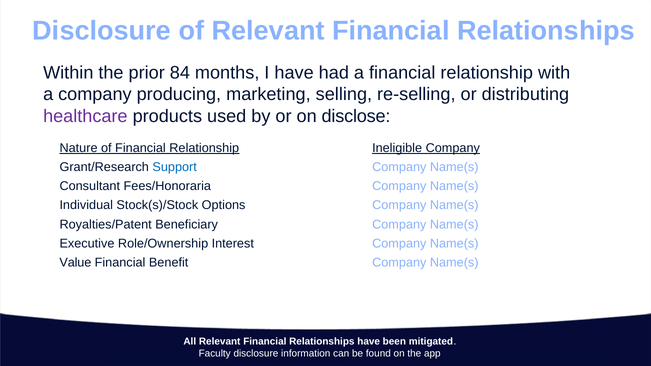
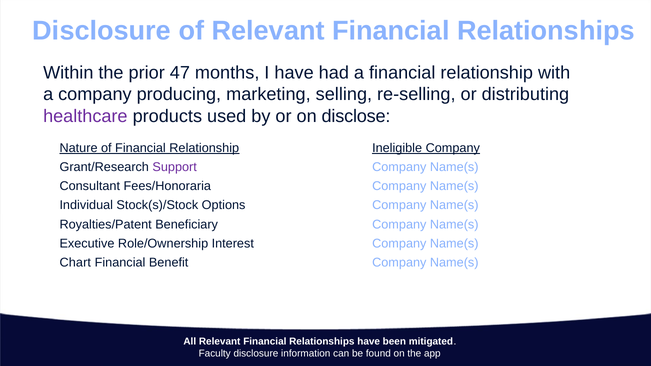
84: 84 -> 47
Support colour: blue -> purple
Value: Value -> Chart
